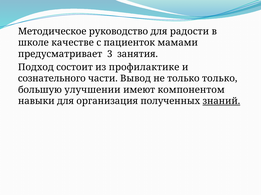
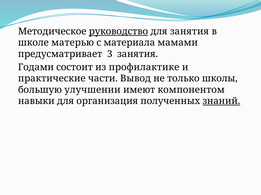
руководство underline: none -> present
для радости: радости -> занятия
качестве: качестве -> матерью
пациенток: пациенток -> материала
Подход: Подход -> Годами
сознательного: сознательного -> практические
только только: только -> школы
